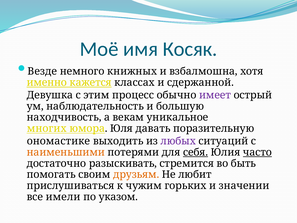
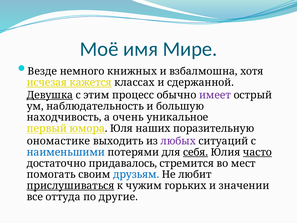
Косяк: Косяк -> Мире
именно: именно -> исчезая
Девушка underline: none -> present
векам: векам -> очень
многих: многих -> первый
давать: давать -> наших
наименьшими colour: orange -> blue
разыскивать: разыскивать -> придавалось
быть: быть -> мест
друзьям colour: orange -> blue
прислушиваться underline: none -> present
имели: имели -> оттуда
указом: указом -> другие
